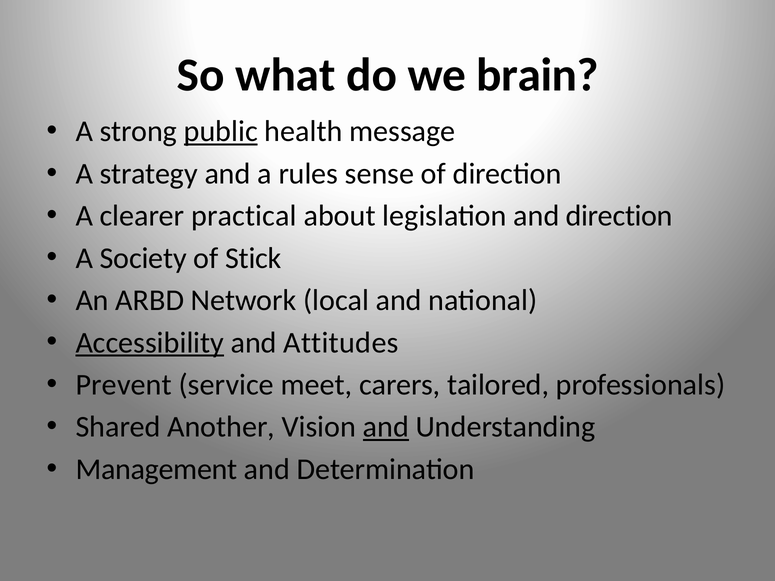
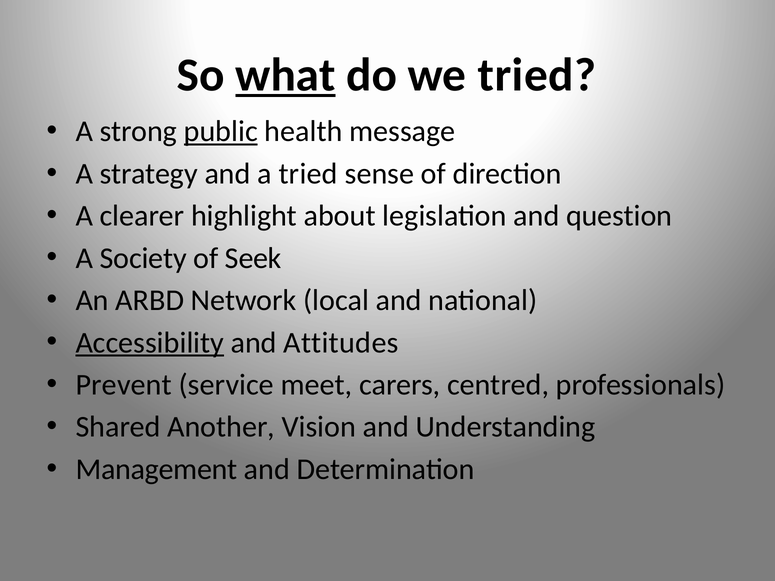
what underline: none -> present
we brain: brain -> tried
a rules: rules -> tried
practical: practical -> highlight
and direction: direction -> question
Stick: Stick -> Seek
tailored: tailored -> centred
and at (386, 427) underline: present -> none
